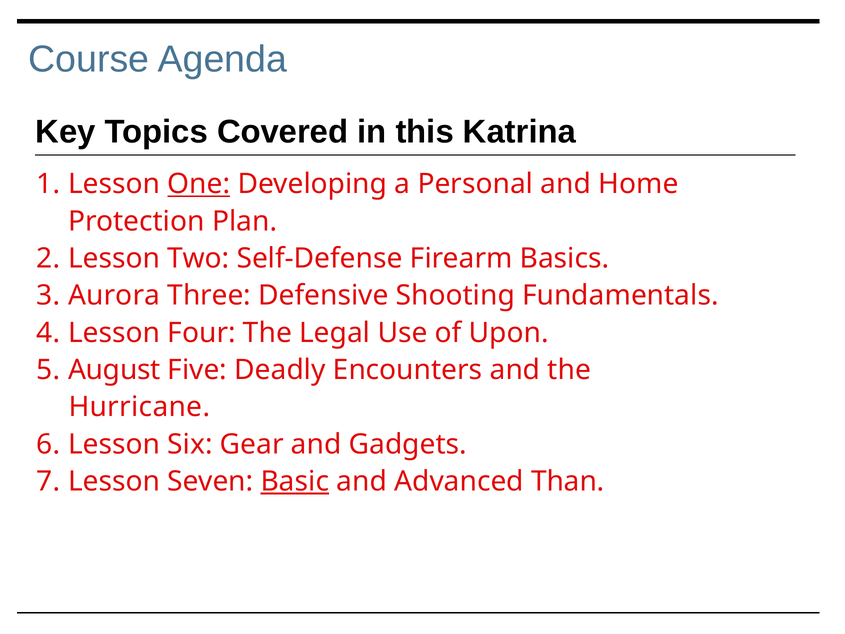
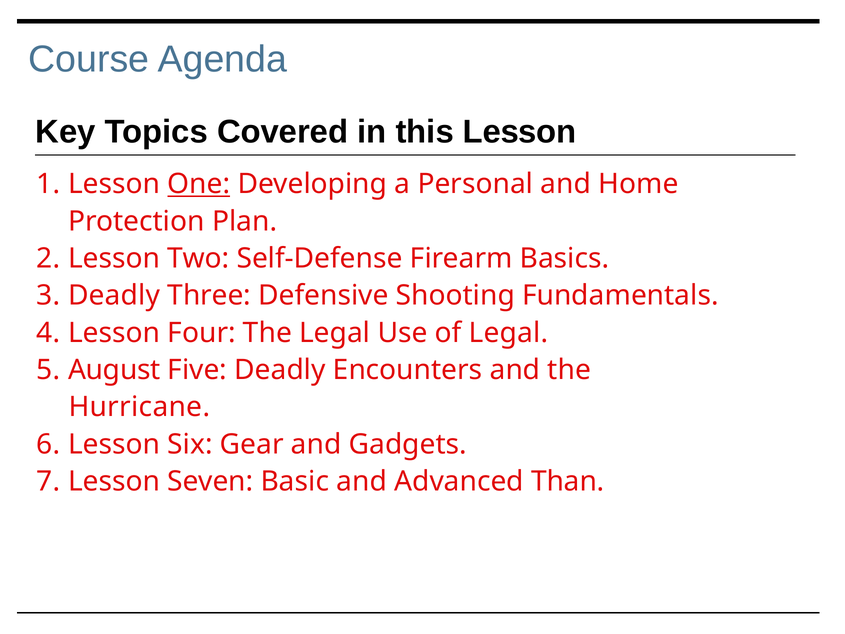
this Katrina: Katrina -> Lesson
Aurora at (114, 295): Aurora -> Deadly
of Upon: Upon -> Legal
Basic underline: present -> none
